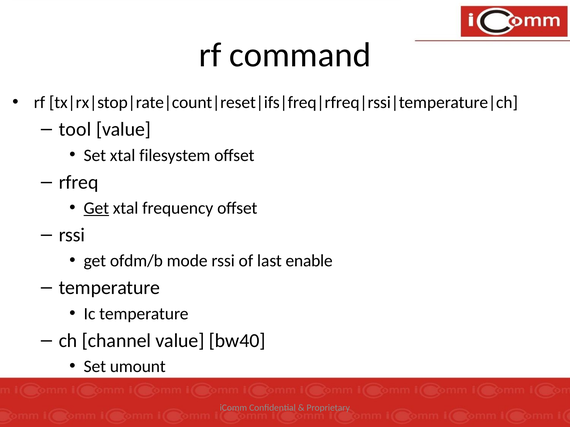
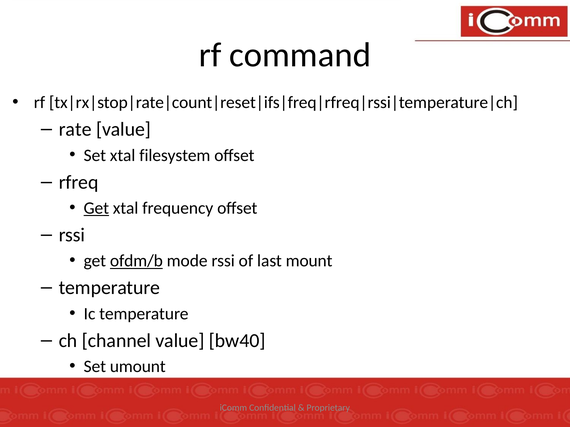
tool: tool -> rate
ofdm/b underline: none -> present
enable: enable -> mount
